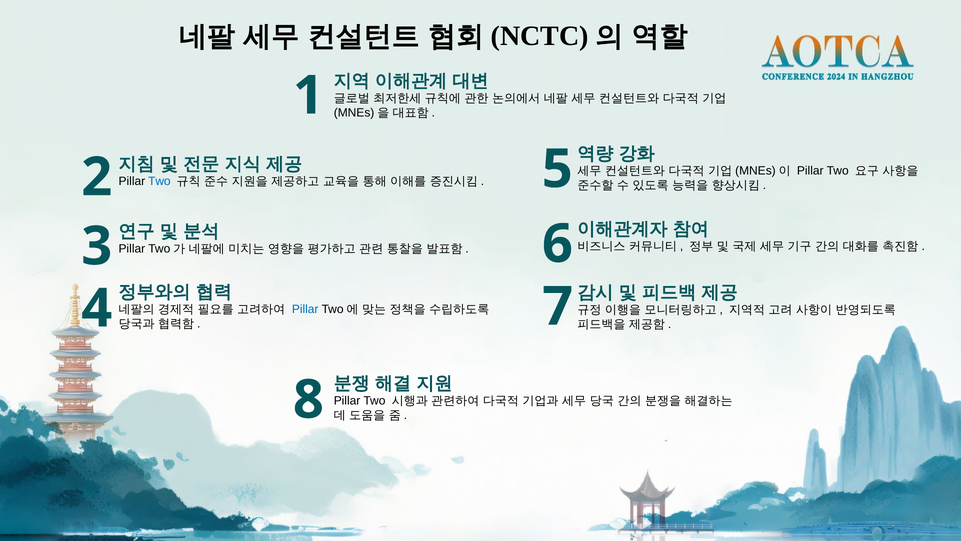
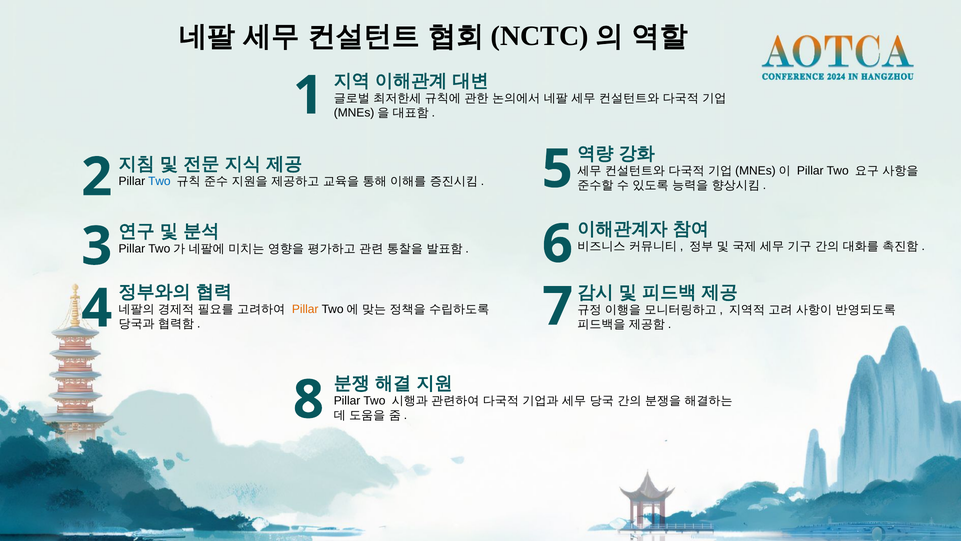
Pillar at (305, 309) colour: blue -> orange
